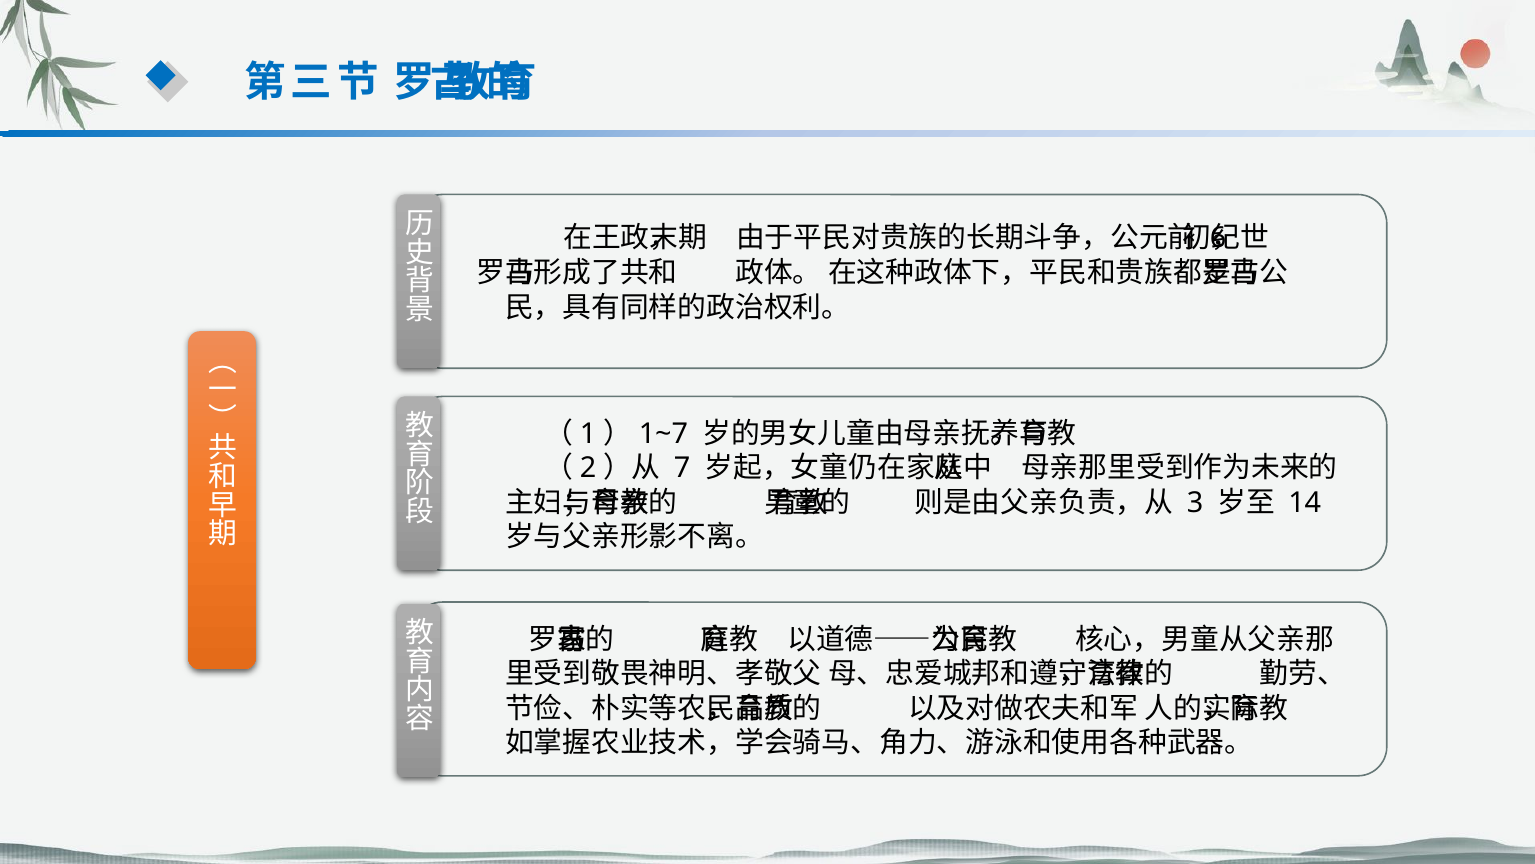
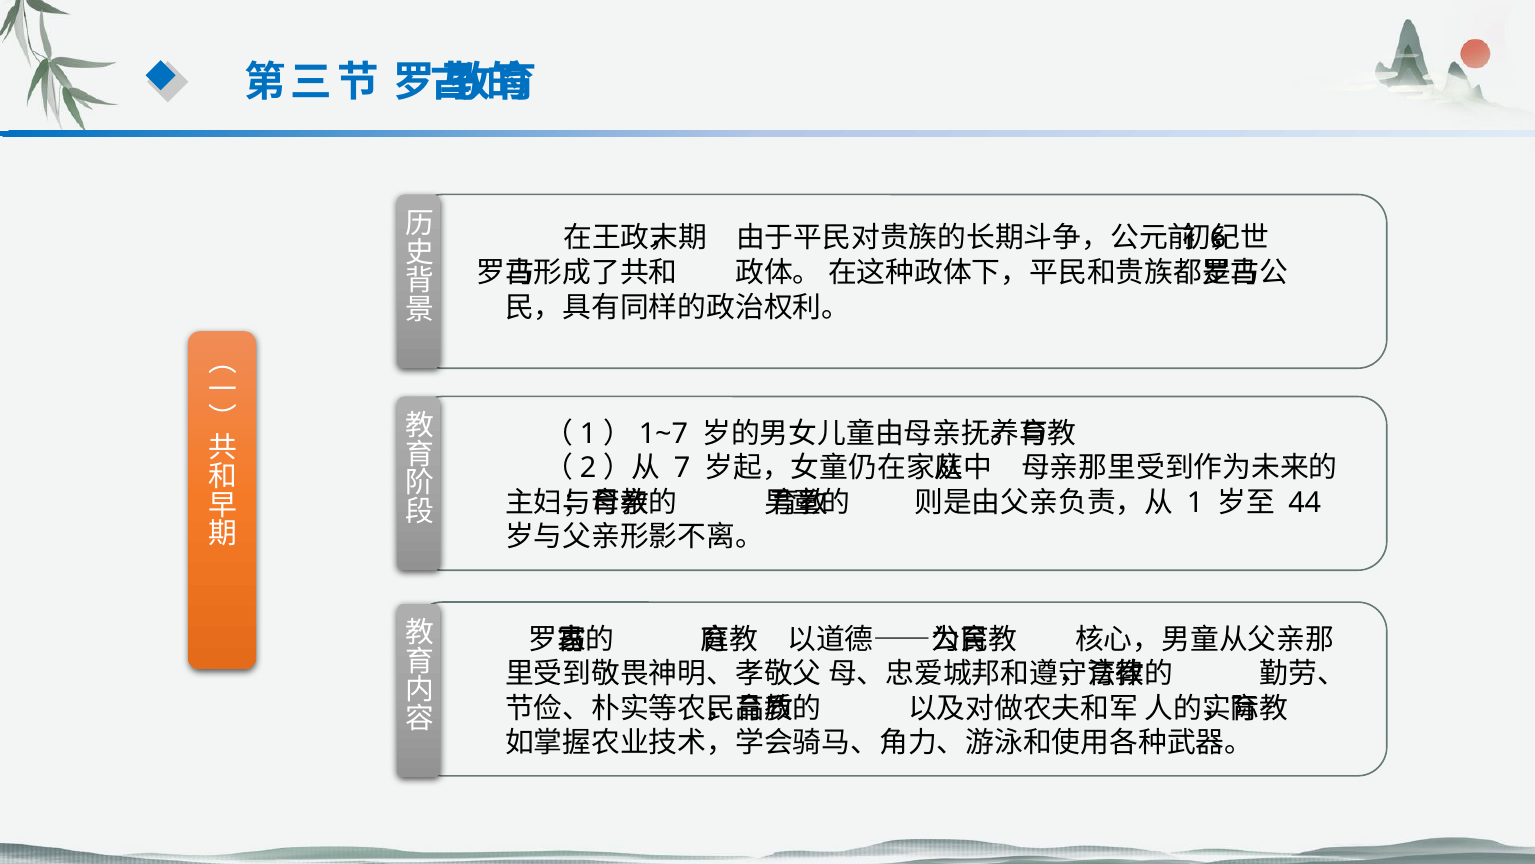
3: 3 -> 1
14: 14 -> 44
